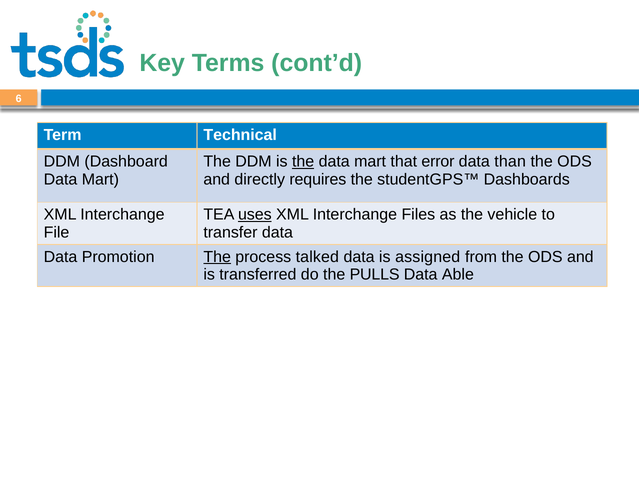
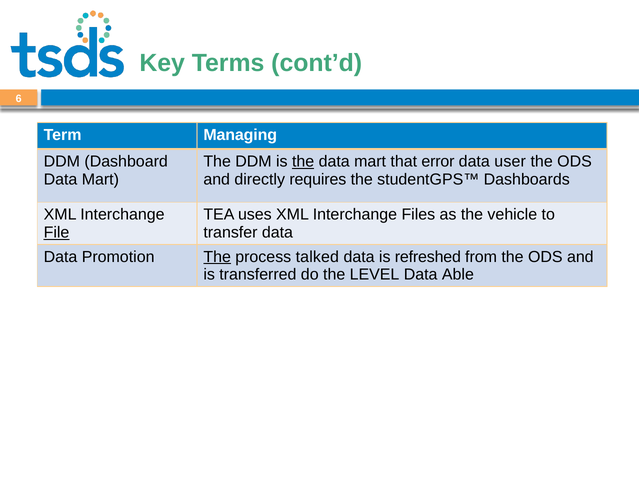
Technical: Technical -> Managing
than: than -> user
uses underline: present -> none
File underline: none -> present
assigned: assigned -> refreshed
PULLS: PULLS -> LEVEL
